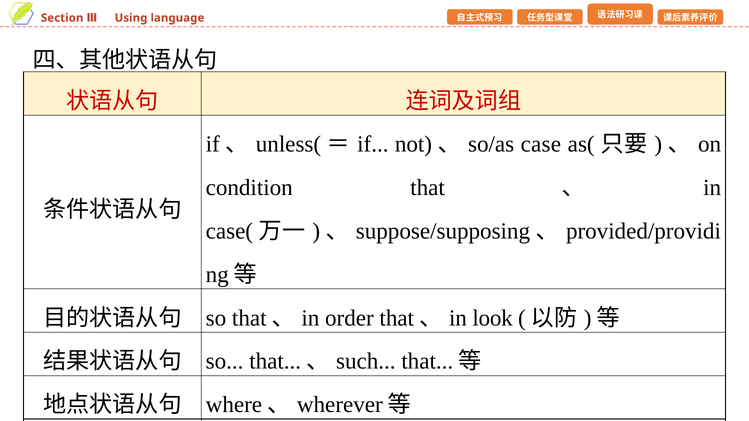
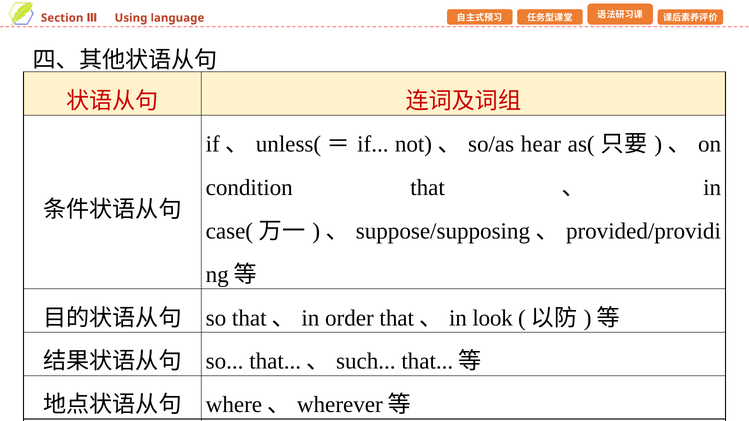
case: case -> hear
